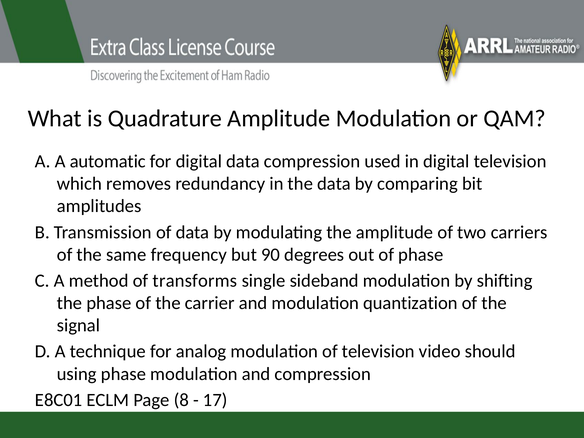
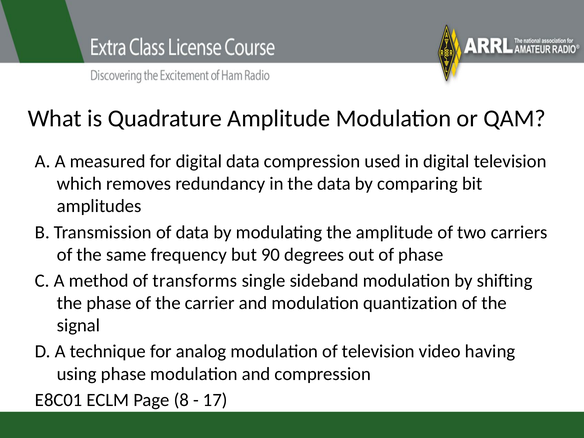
automatic: automatic -> measured
should: should -> having
